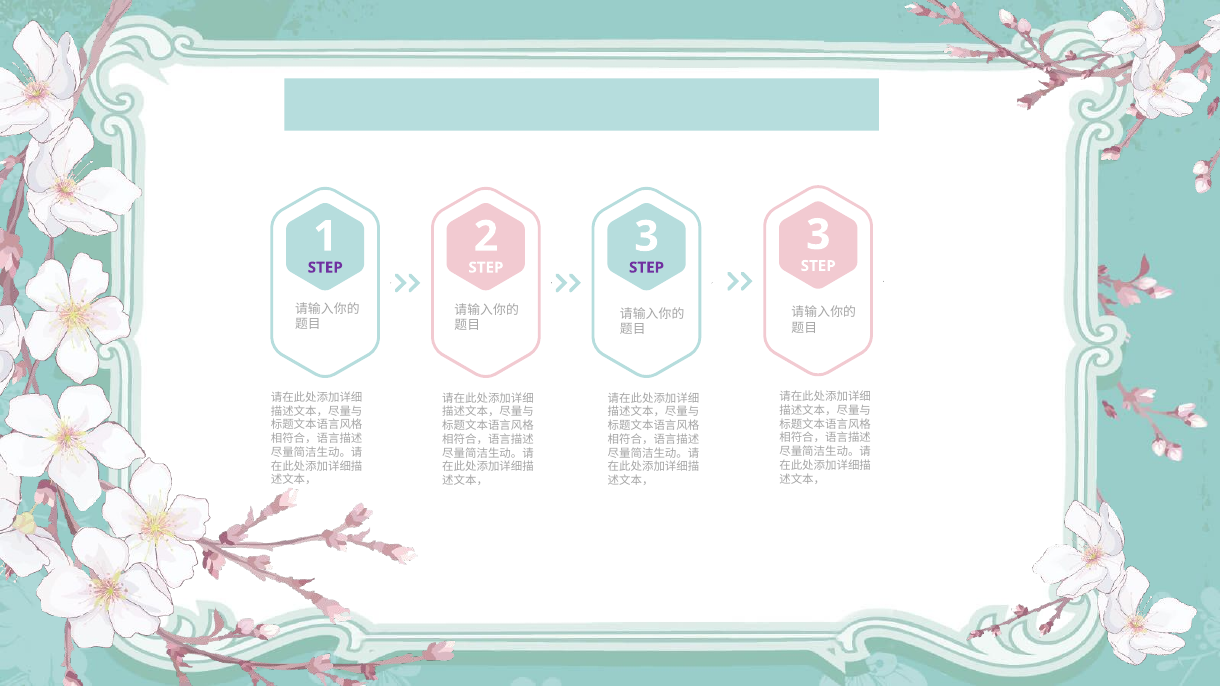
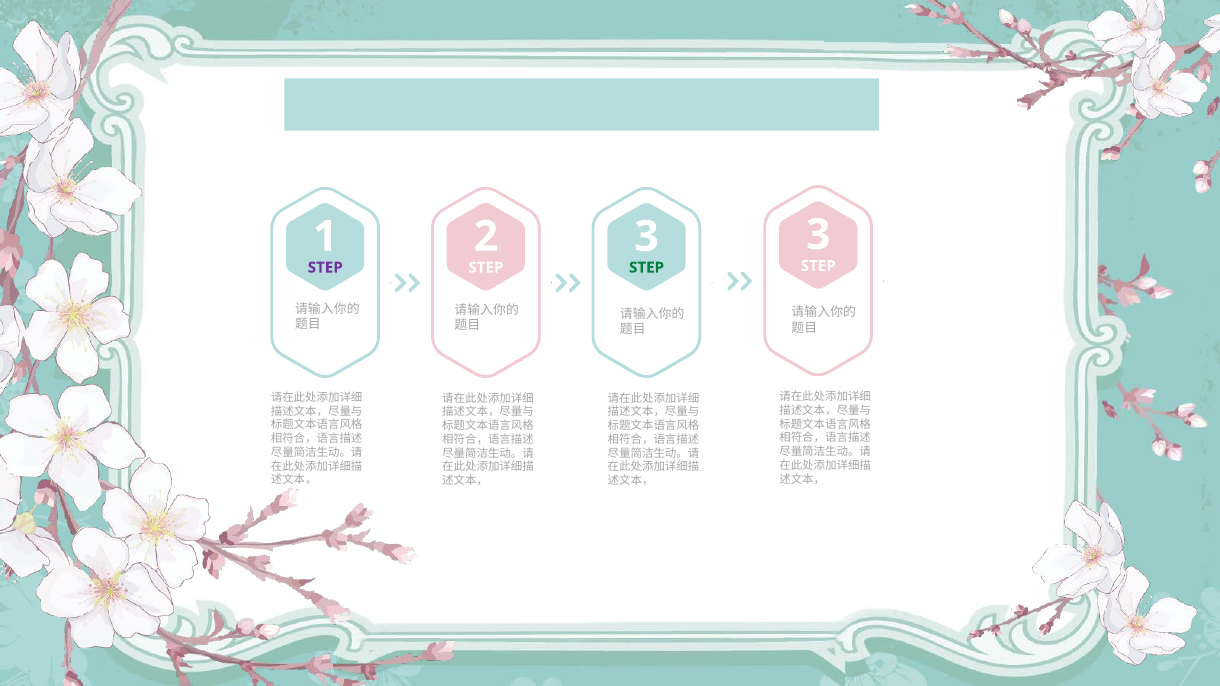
STEP at (647, 268) colour: purple -> green
